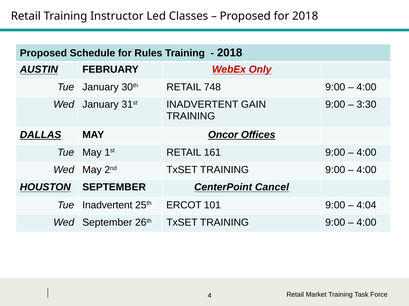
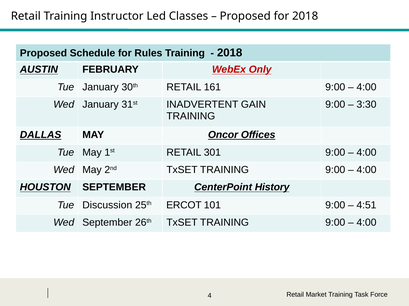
748: 748 -> 161
161: 161 -> 301
Cancel: Cancel -> History
Tue Inadvertent: Inadvertent -> Discussion
4:04: 4:04 -> 4:51
